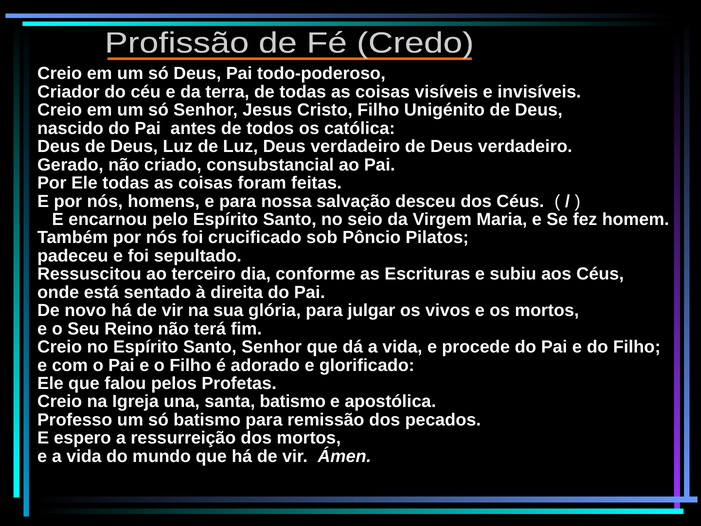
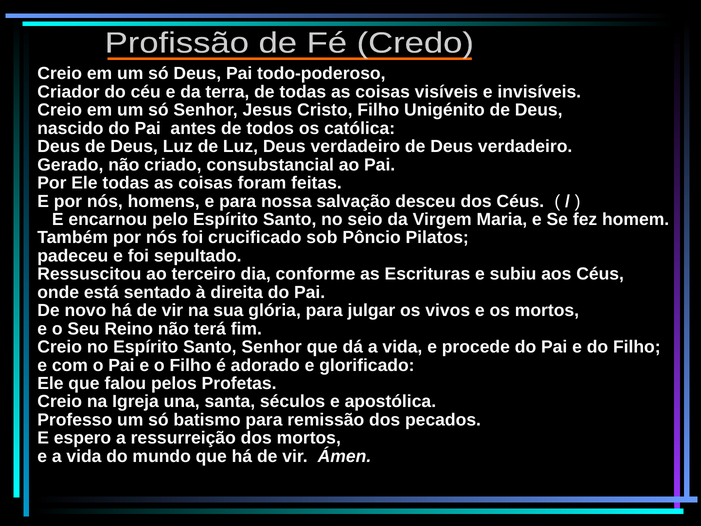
santa batismo: batismo -> séculos
